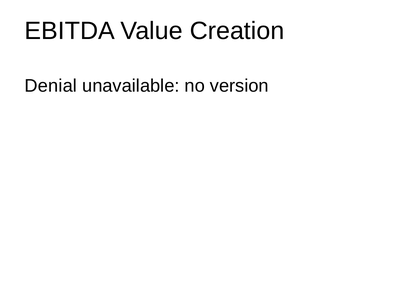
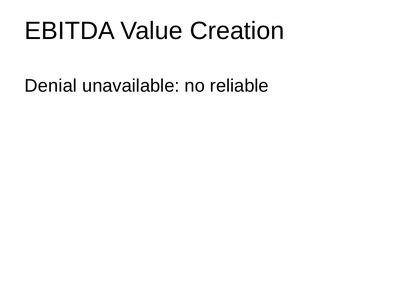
version: version -> reliable
